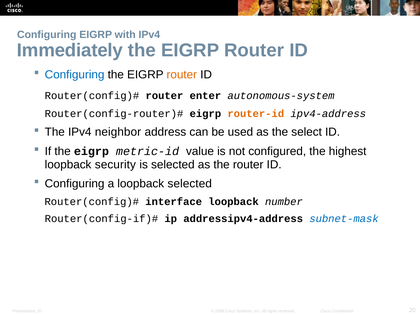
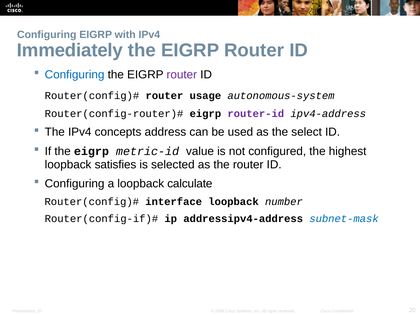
router at (182, 75) colour: orange -> purple
enter: enter -> usage
router-id colour: orange -> purple
neighbor: neighbor -> concepts
security: security -> satisfies
loopback selected: selected -> calculate
